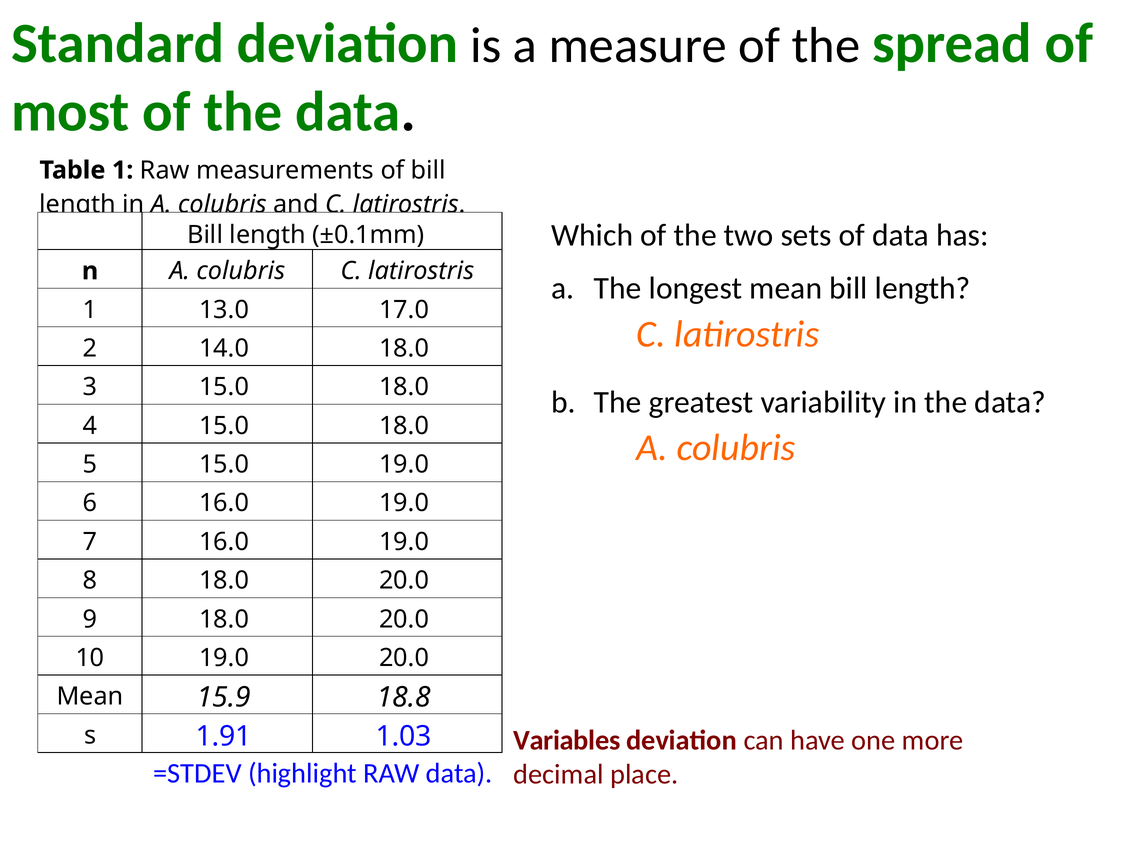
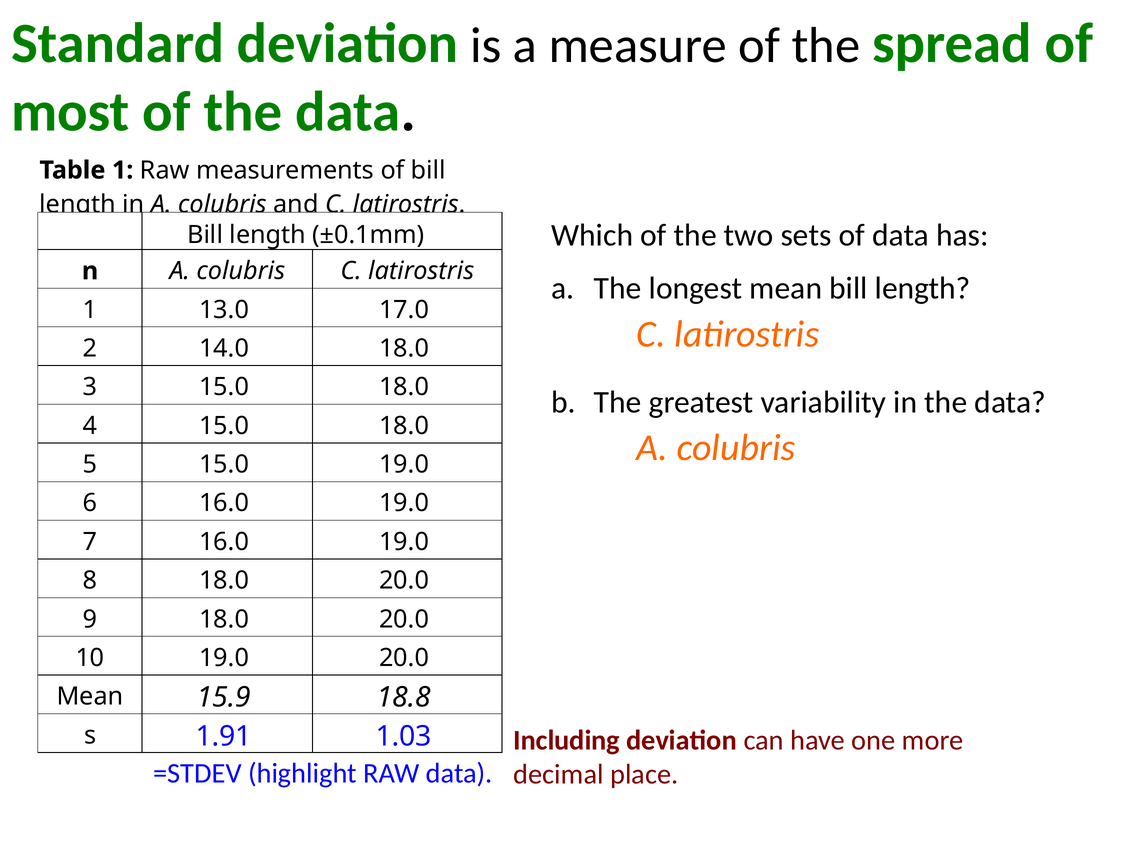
Variables: Variables -> Including
